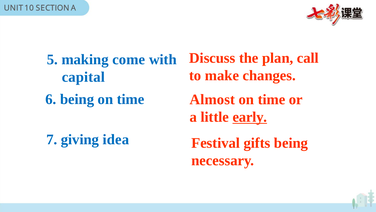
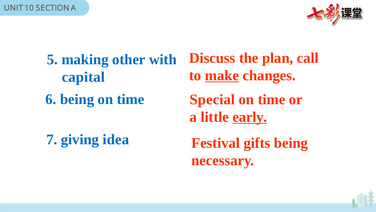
come: come -> other
make underline: none -> present
Almost: Almost -> Special
